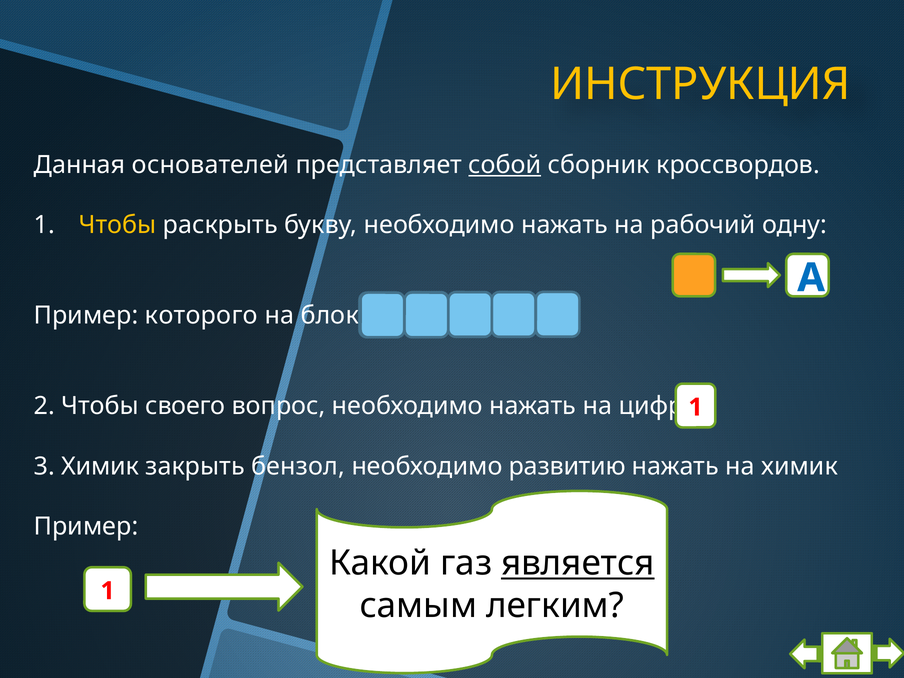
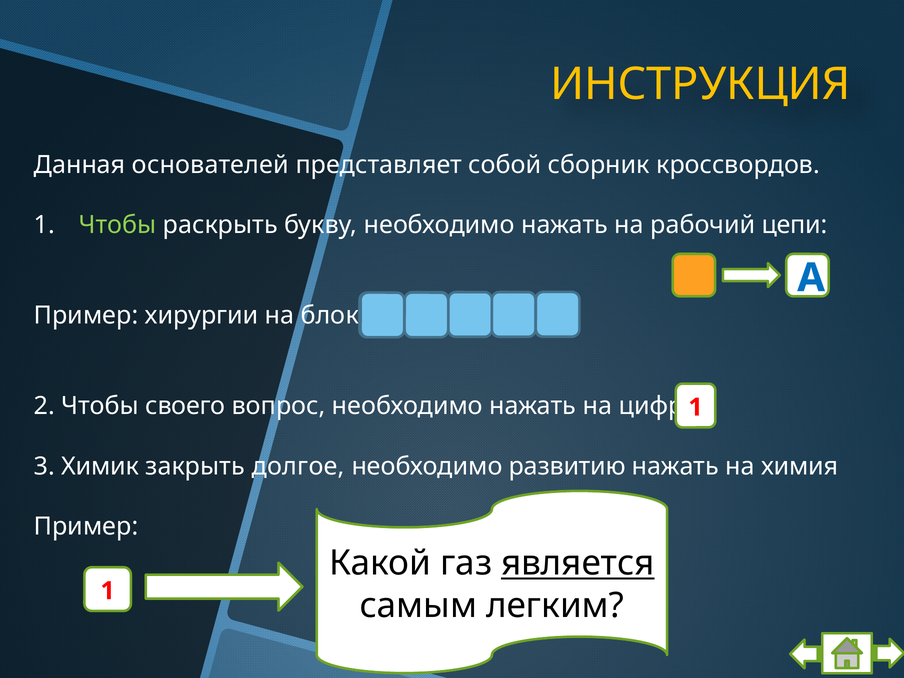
собой underline: present -> none
Чтобы at (118, 225) colour: yellow -> light green
одну: одну -> цепи
которого: которого -> хирургии
бензол: бензол -> долгое
на химик: химик -> химия
